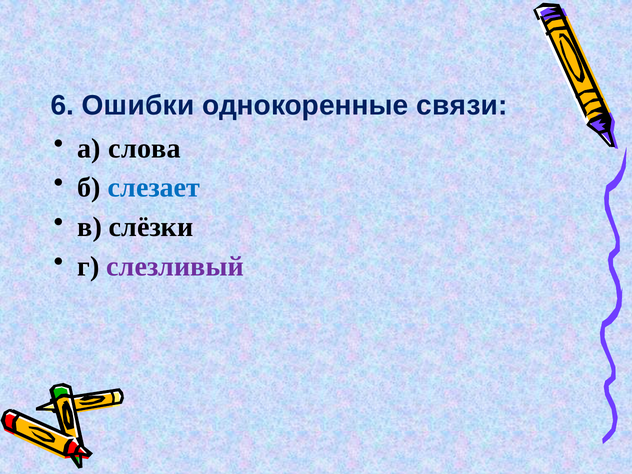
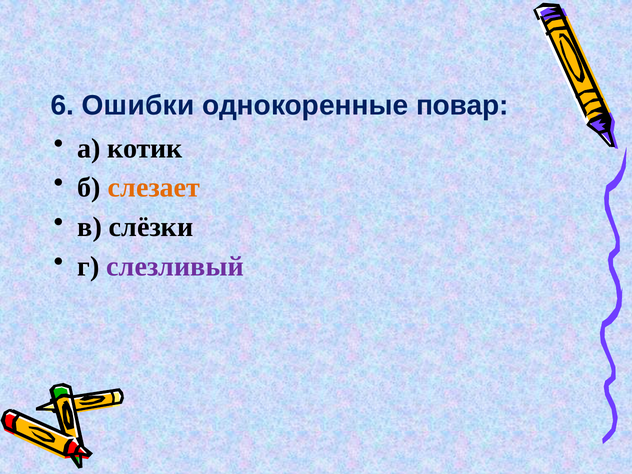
связи: связи -> повар
слова: слова -> котик
слезает colour: blue -> orange
